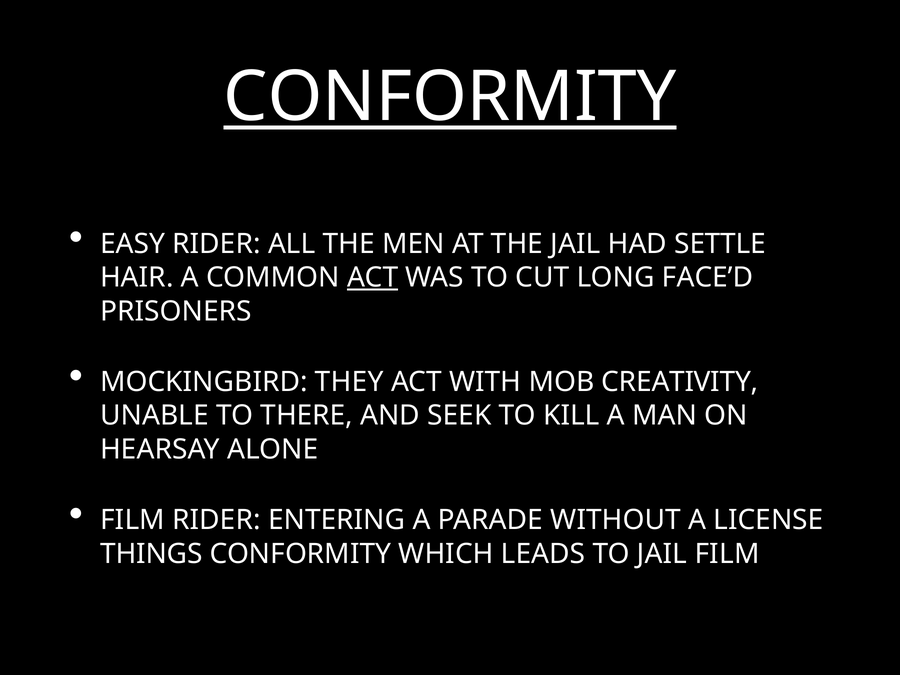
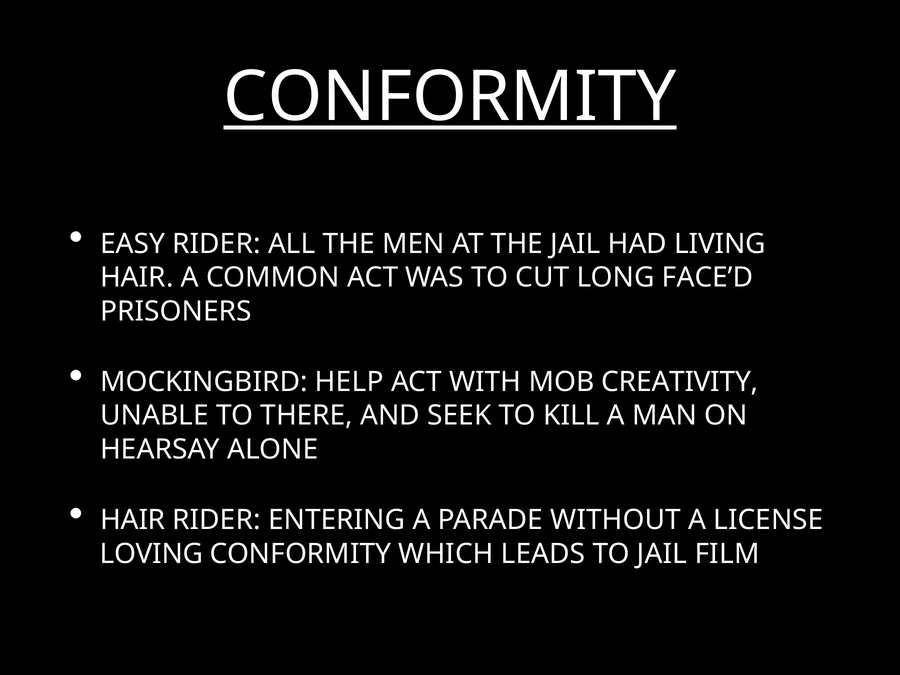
SETTLE: SETTLE -> LIVING
ACT at (373, 277) underline: present -> none
THEY: THEY -> HELP
FILM at (133, 520): FILM -> HAIR
THINGS: THINGS -> LOVING
